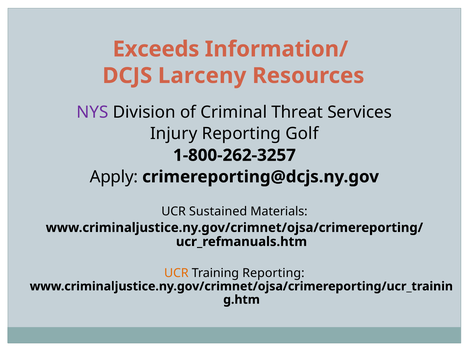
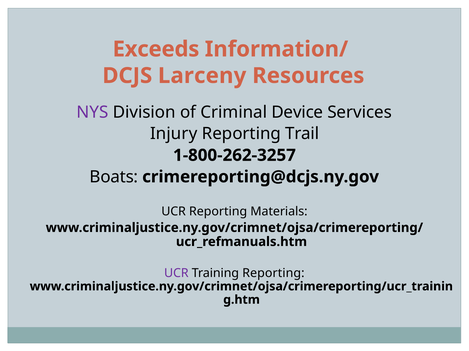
Threat: Threat -> Device
Golf: Golf -> Trail
Apply: Apply -> Boats
UCR Sustained: Sustained -> Reporting
UCR at (176, 274) colour: orange -> purple
